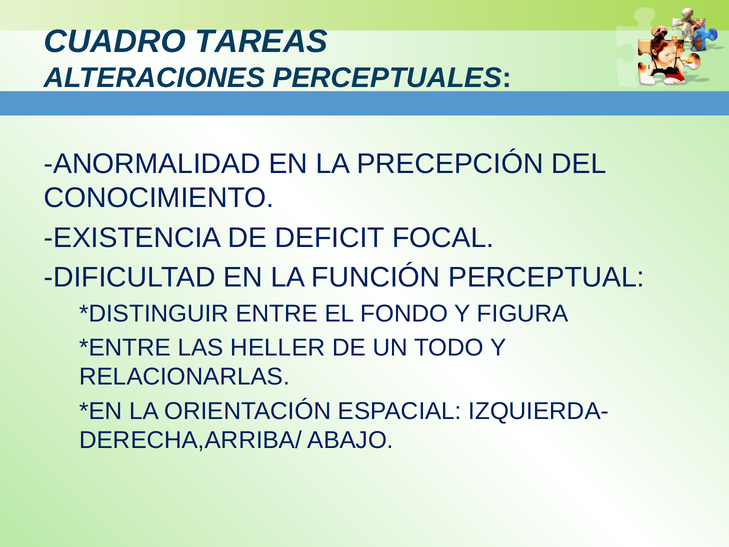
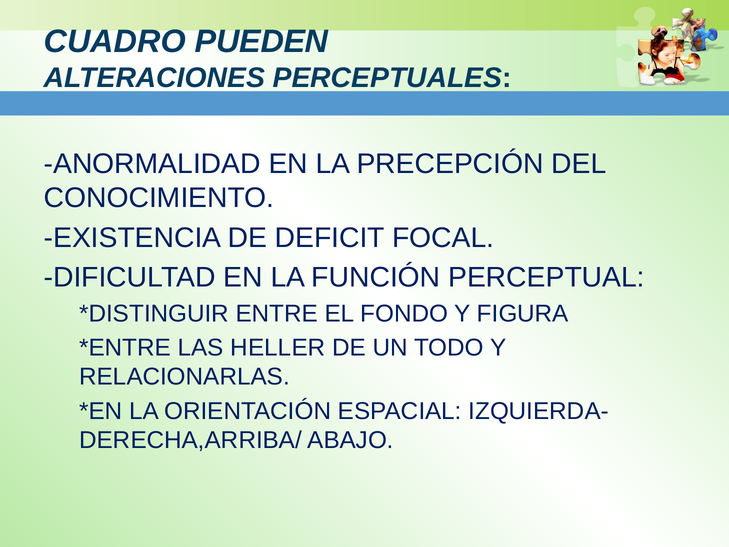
TAREAS: TAREAS -> PUEDEN
